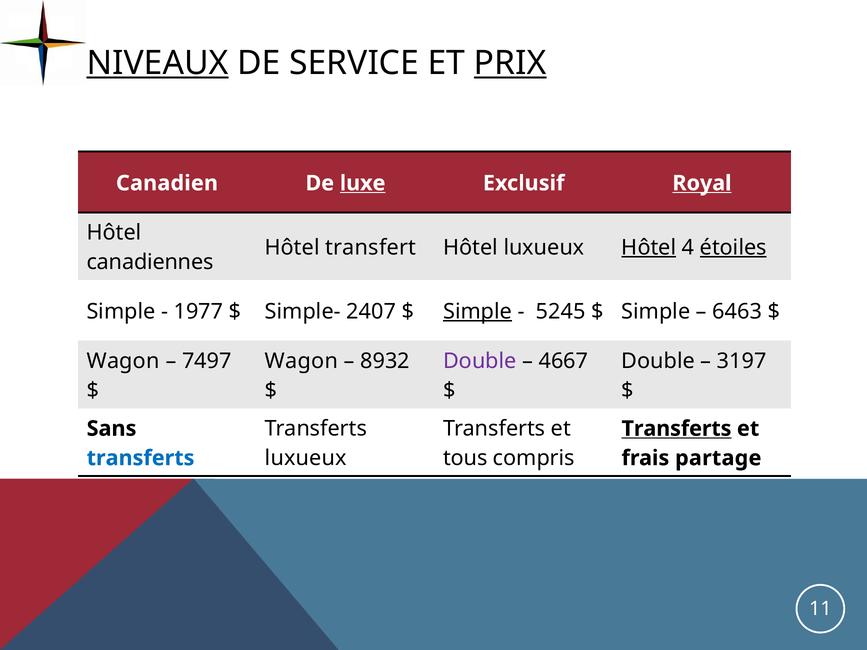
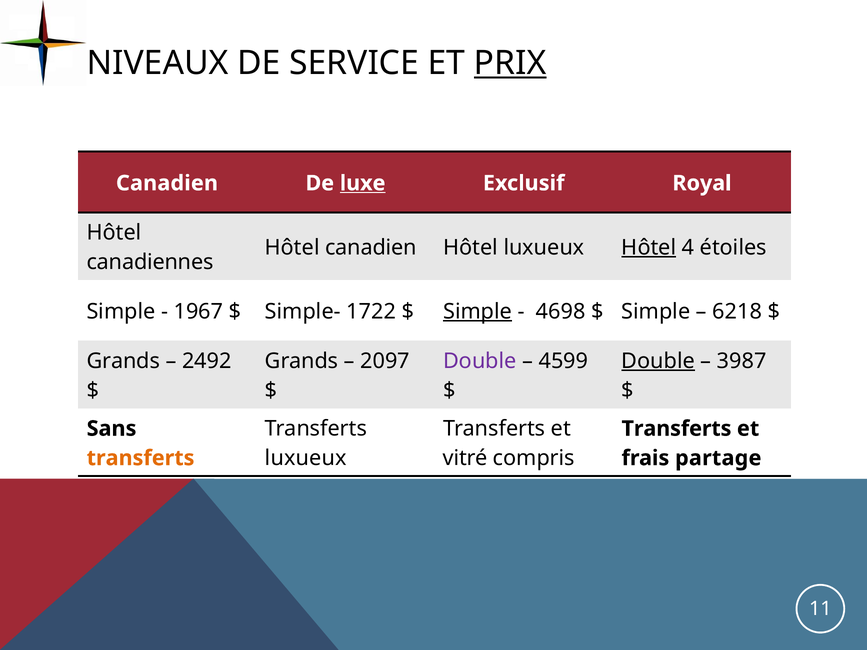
NIVEAUX underline: present -> none
Royal underline: present -> none
Hôtel transfert: transfert -> canadien
étoiles underline: present -> none
1977: 1977 -> 1967
2407: 2407 -> 1722
5245: 5245 -> 4698
6463: 6463 -> 6218
Wagon at (123, 361): Wagon -> Grands
7497: 7497 -> 2492
Wagon at (301, 361): Wagon -> Grands
8932: 8932 -> 2097
4667: 4667 -> 4599
Double at (658, 361) underline: none -> present
3197: 3197 -> 3987
Transferts at (676, 429) underline: present -> none
tous: tous -> vitré
transferts at (141, 458) colour: blue -> orange
